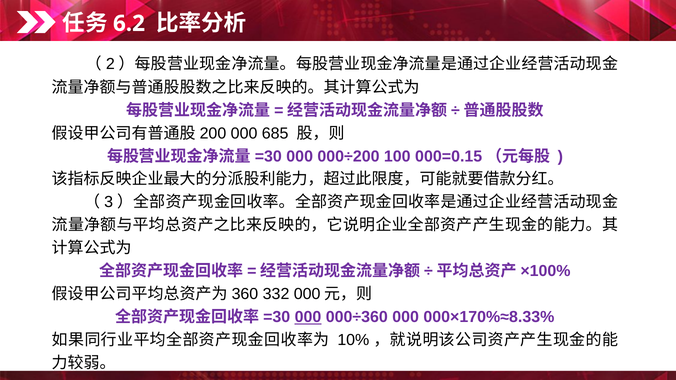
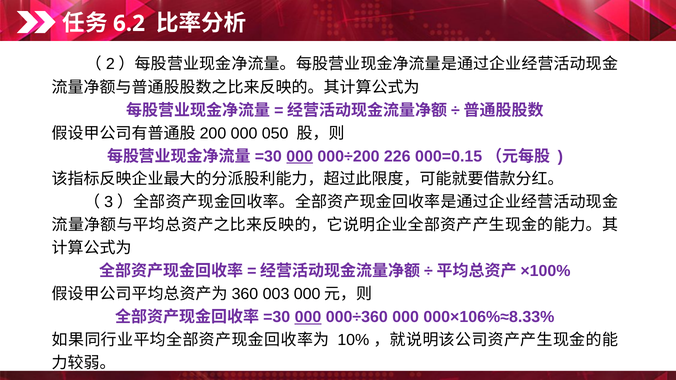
685: 685 -> 050
000 at (300, 156) underline: none -> present
100: 100 -> 226
332: 332 -> 003
000×170%≈8.33%: 000×170%≈8.33% -> 000×106%≈8.33%
